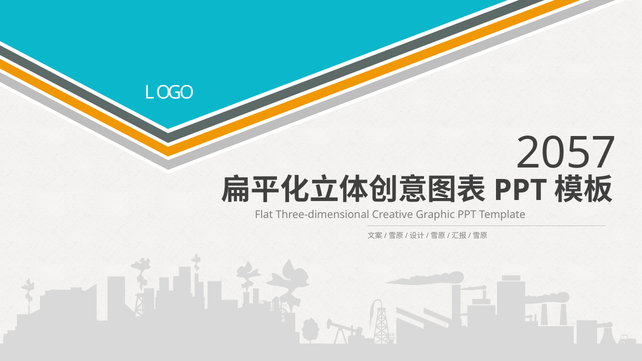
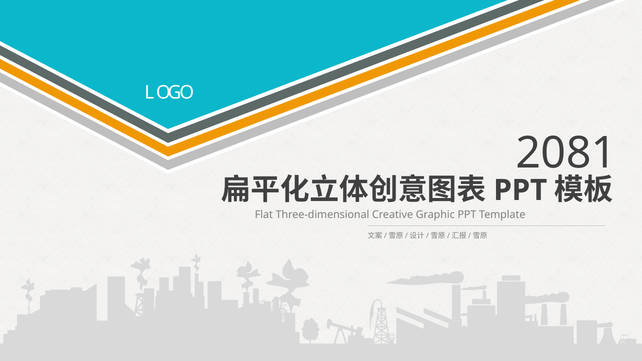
2057: 2057 -> 2081
